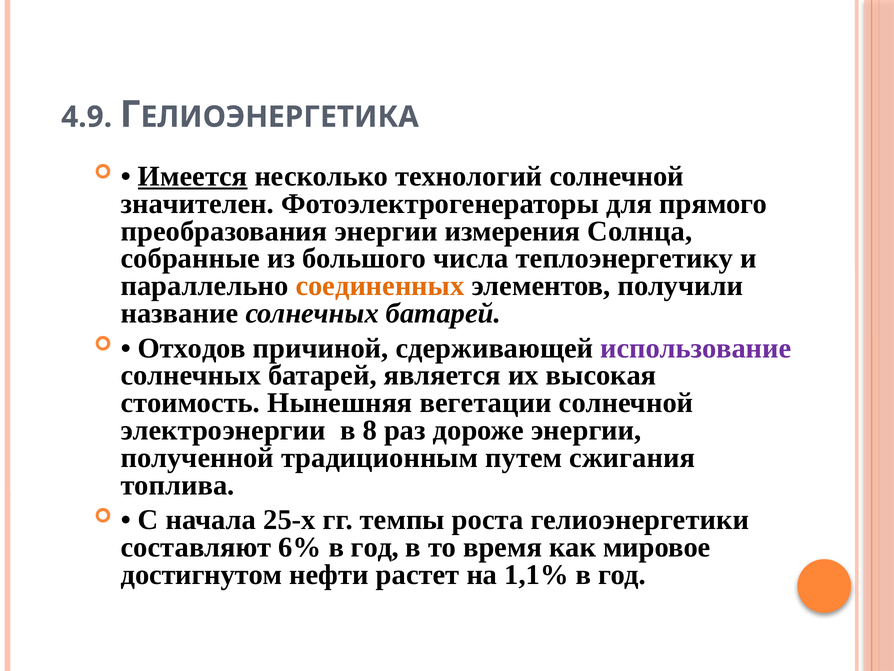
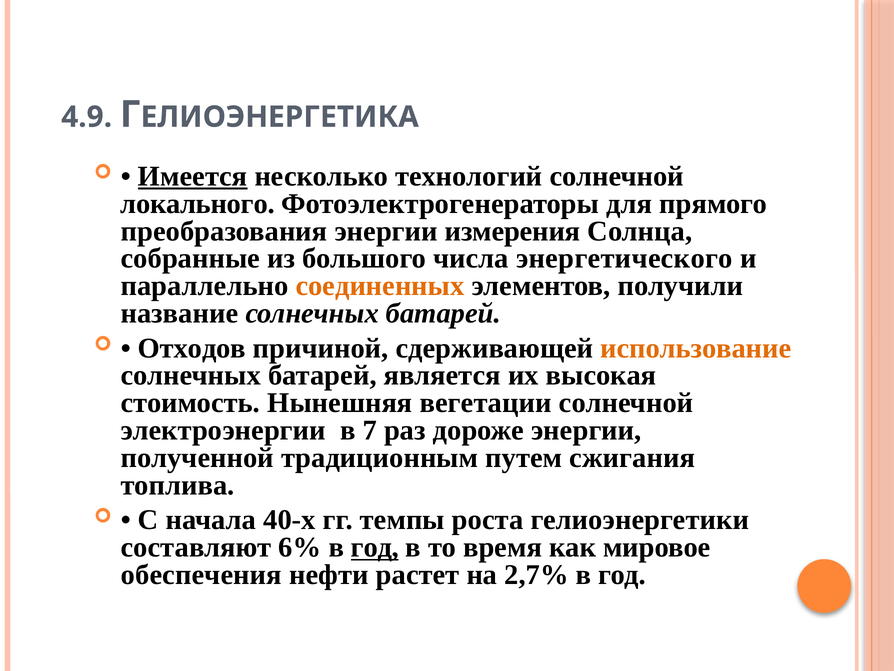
значителен: значителен -> локального
теплоэнергетику: теплоэнергетику -> энергетического
использование colour: purple -> orange
8: 8 -> 7
25-х: 25-х -> 40-х
год at (375, 547) underline: none -> present
достигнутом: достигнутом -> обеспечения
1,1%: 1,1% -> 2,7%
